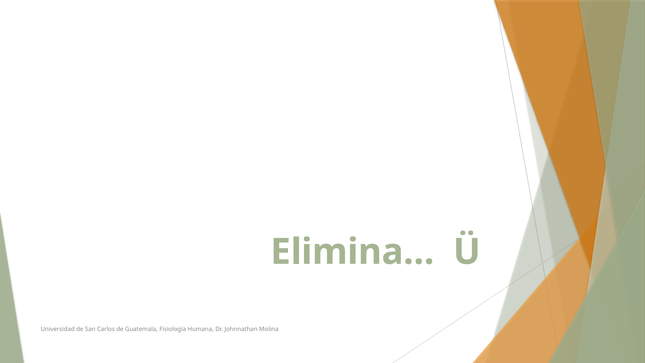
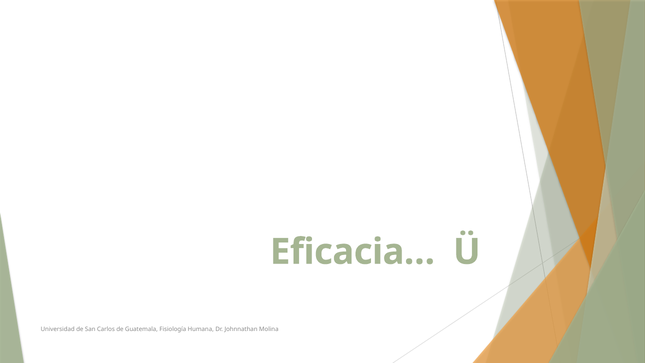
Elimina…: Elimina… -> Eficacia…
